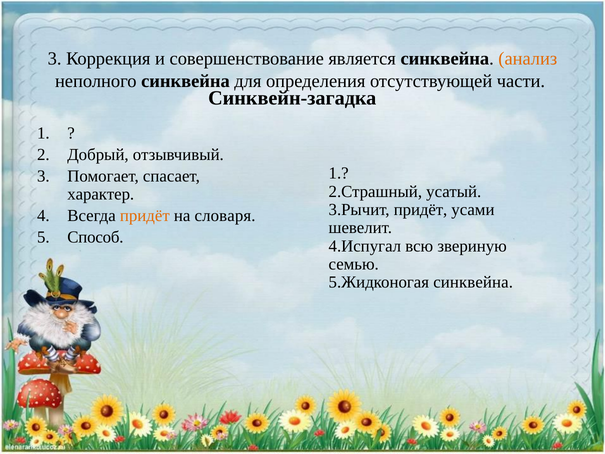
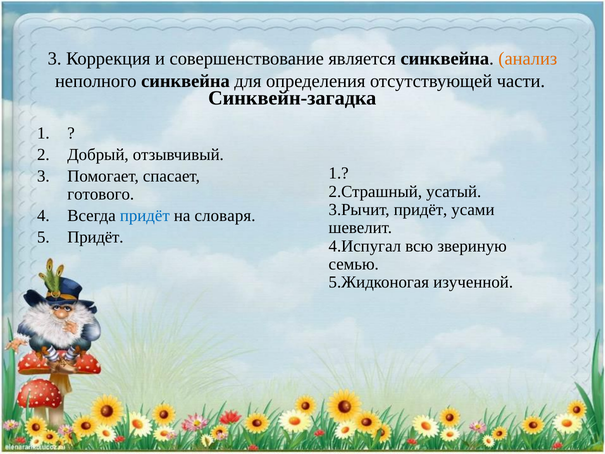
характер: характер -> готового
придёт at (145, 216) colour: orange -> blue
Способ at (95, 237): Способ -> Придёт
синквейна at (473, 282): синквейна -> изученной
